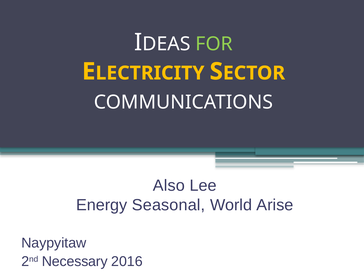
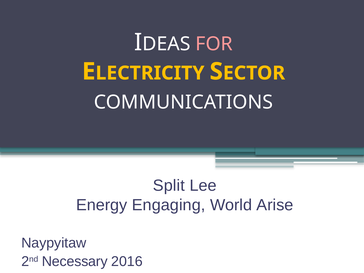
FOR colour: light green -> pink
Also: Also -> Split
Seasonal: Seasonal -> Engaging
